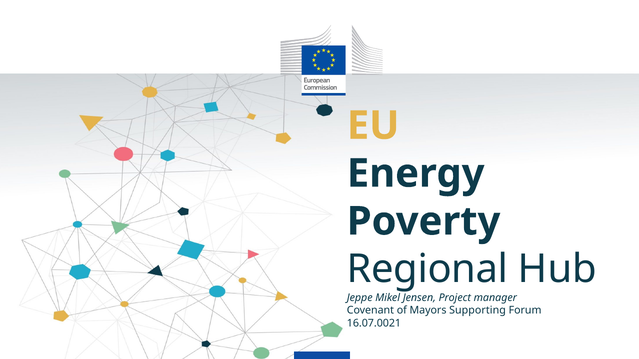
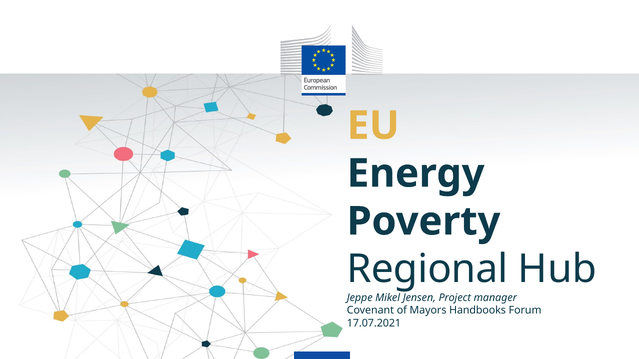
Supporting: Supporting -> Handbooks
16.07.0021: 16.07.0021 -> 17.07.2021
